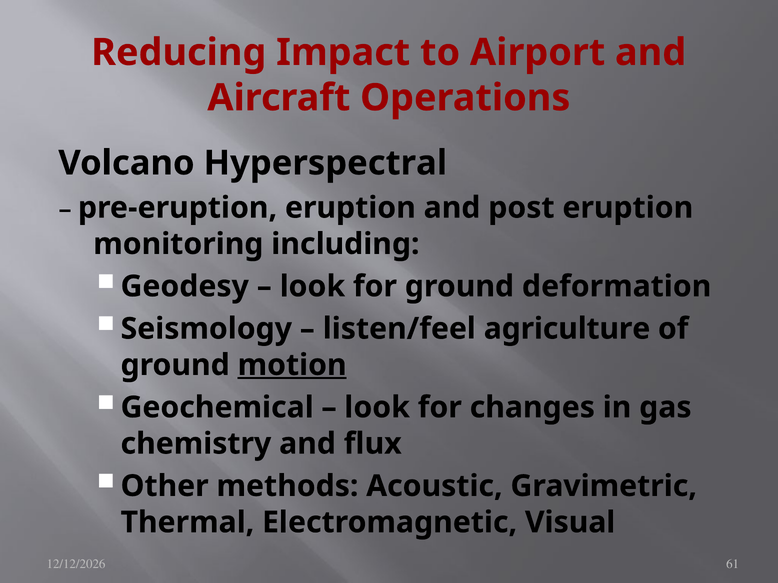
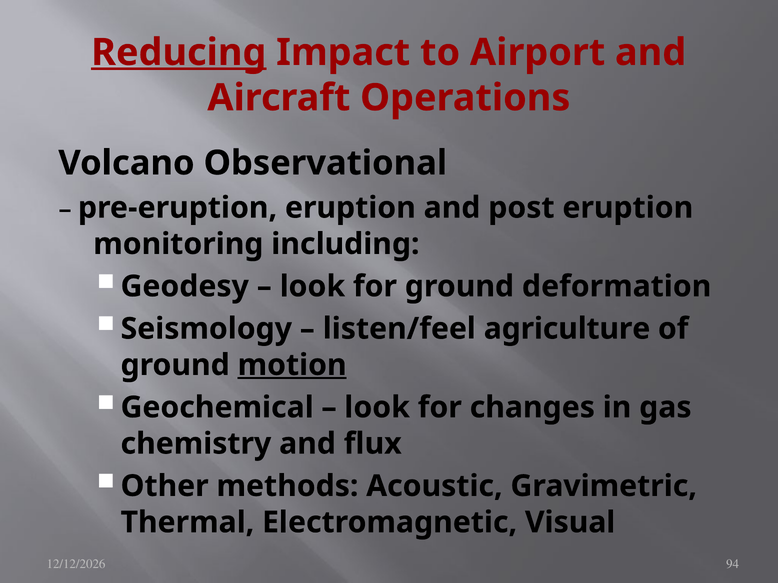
Reducing underline: none -> present
Hyperspectral: Hyperspectral -> Observational
61: 61 -> 94
